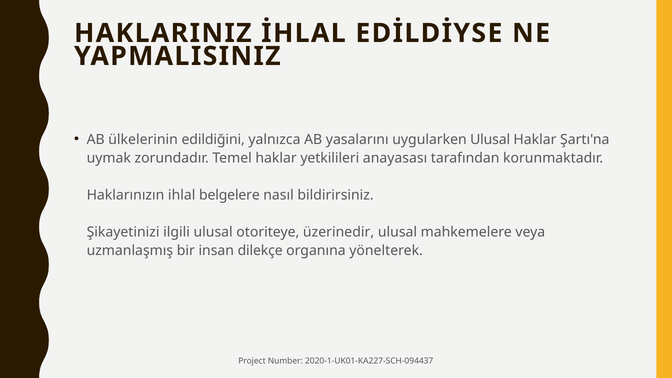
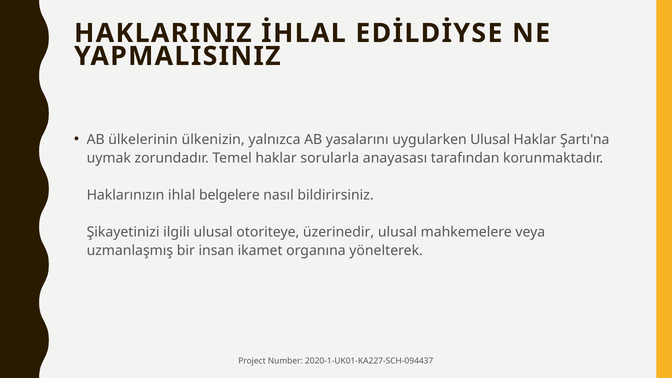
edildiğini: edildiğini -> ülkenizin
yetkilileri: yetkilileri -> sorularla
dilekçe: dilekçe -> ikamet
